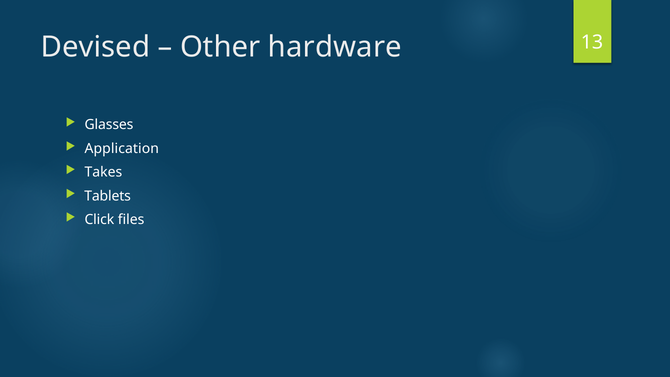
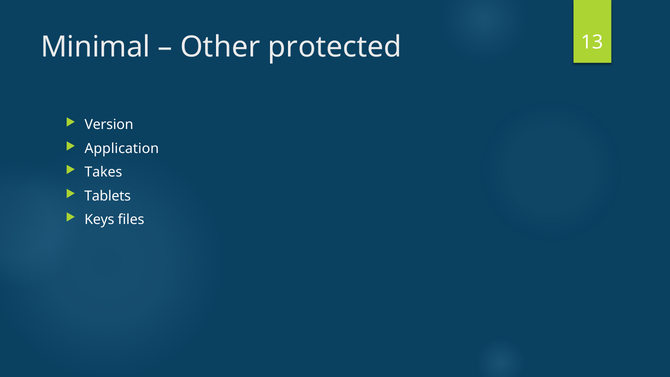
Devised: Devised -> Minimal
hardware: hardware -> protected
Glasses: Glasses -> Version
Click: Click -> Keys
